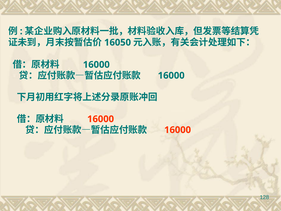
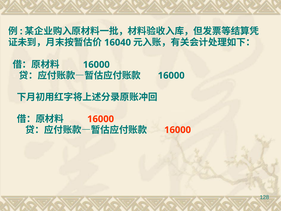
16050: 16050 -> 16040
